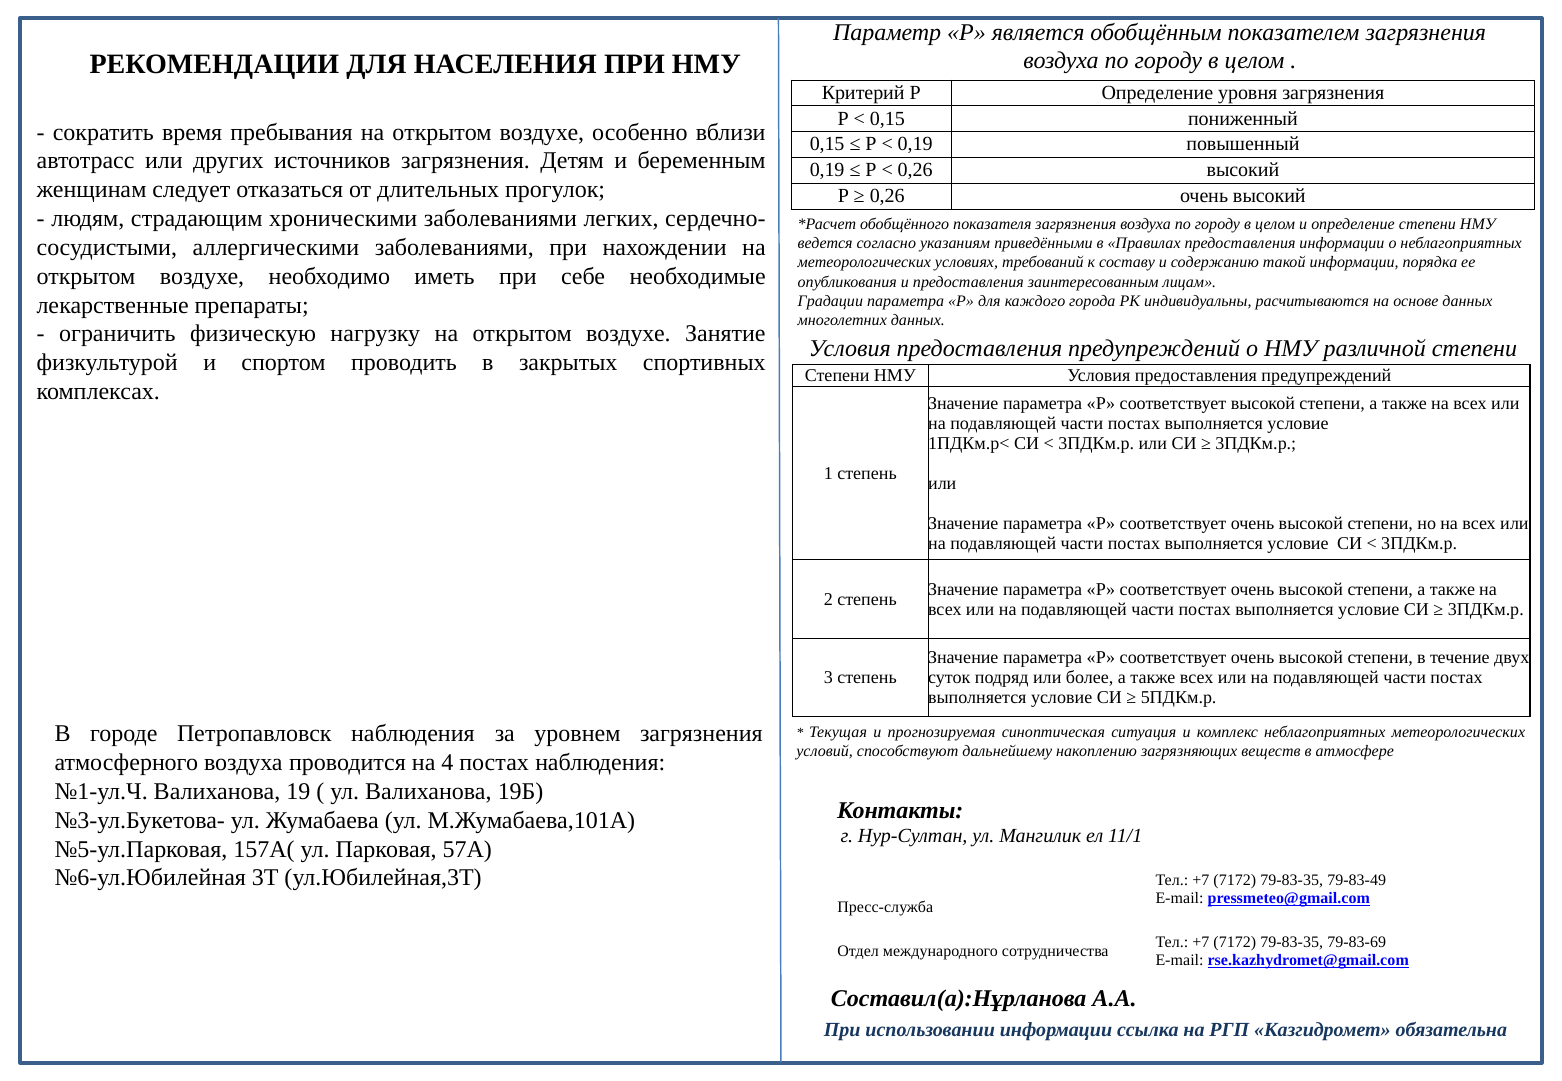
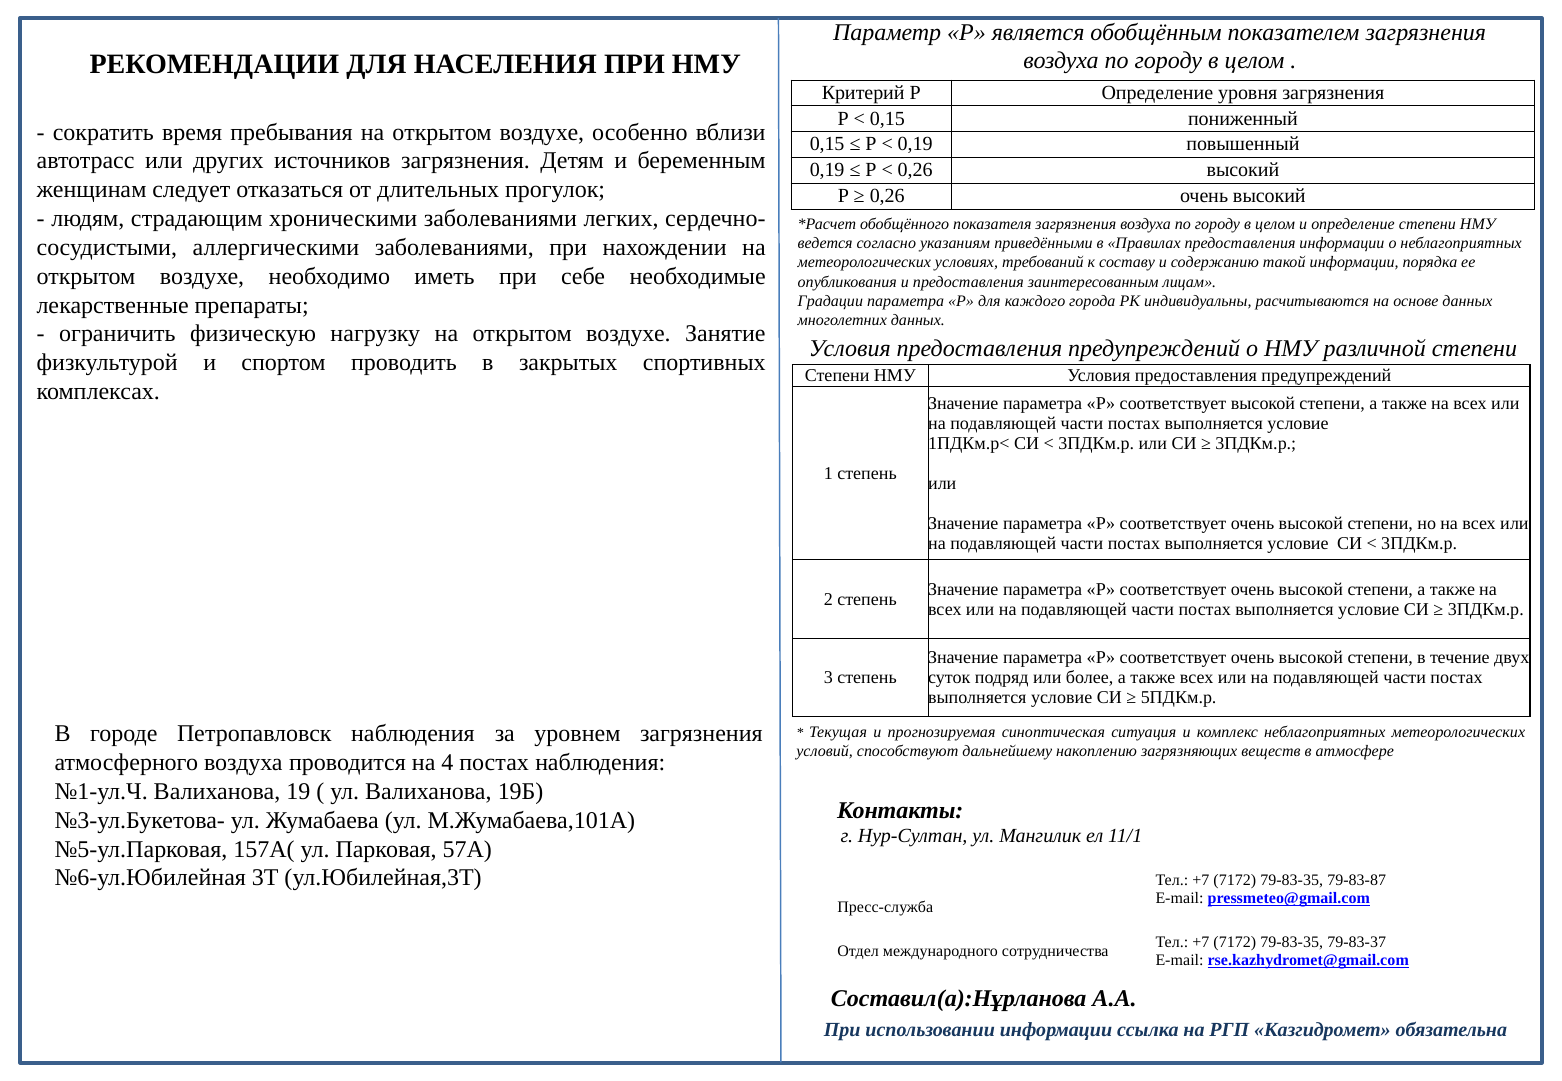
79-83-49: 79-83-49 -> 79-83-87
79-83-69: 79-83-69 -> 79-83-37
